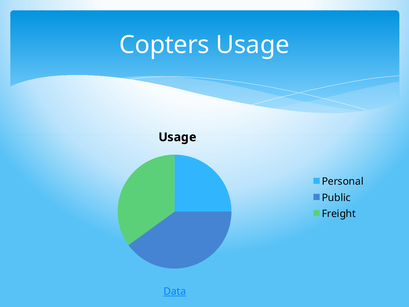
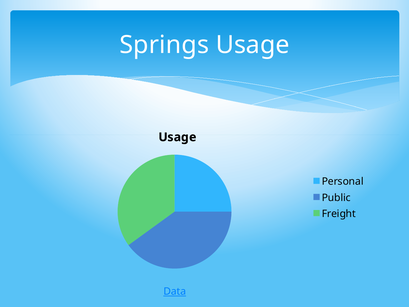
Copters: Copters -> Springs
